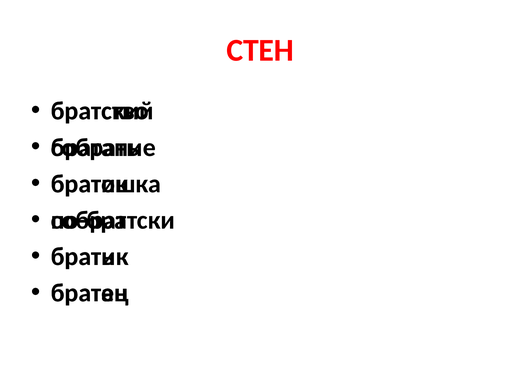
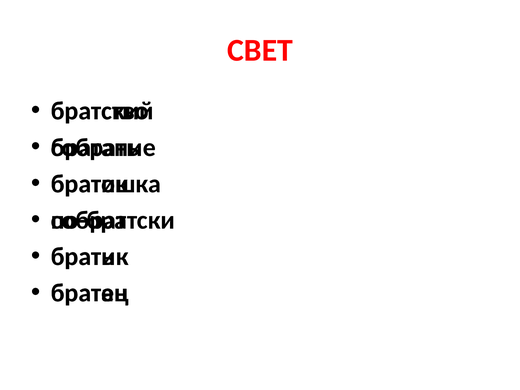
СТЕН: СТЕН -> СВЕТ
